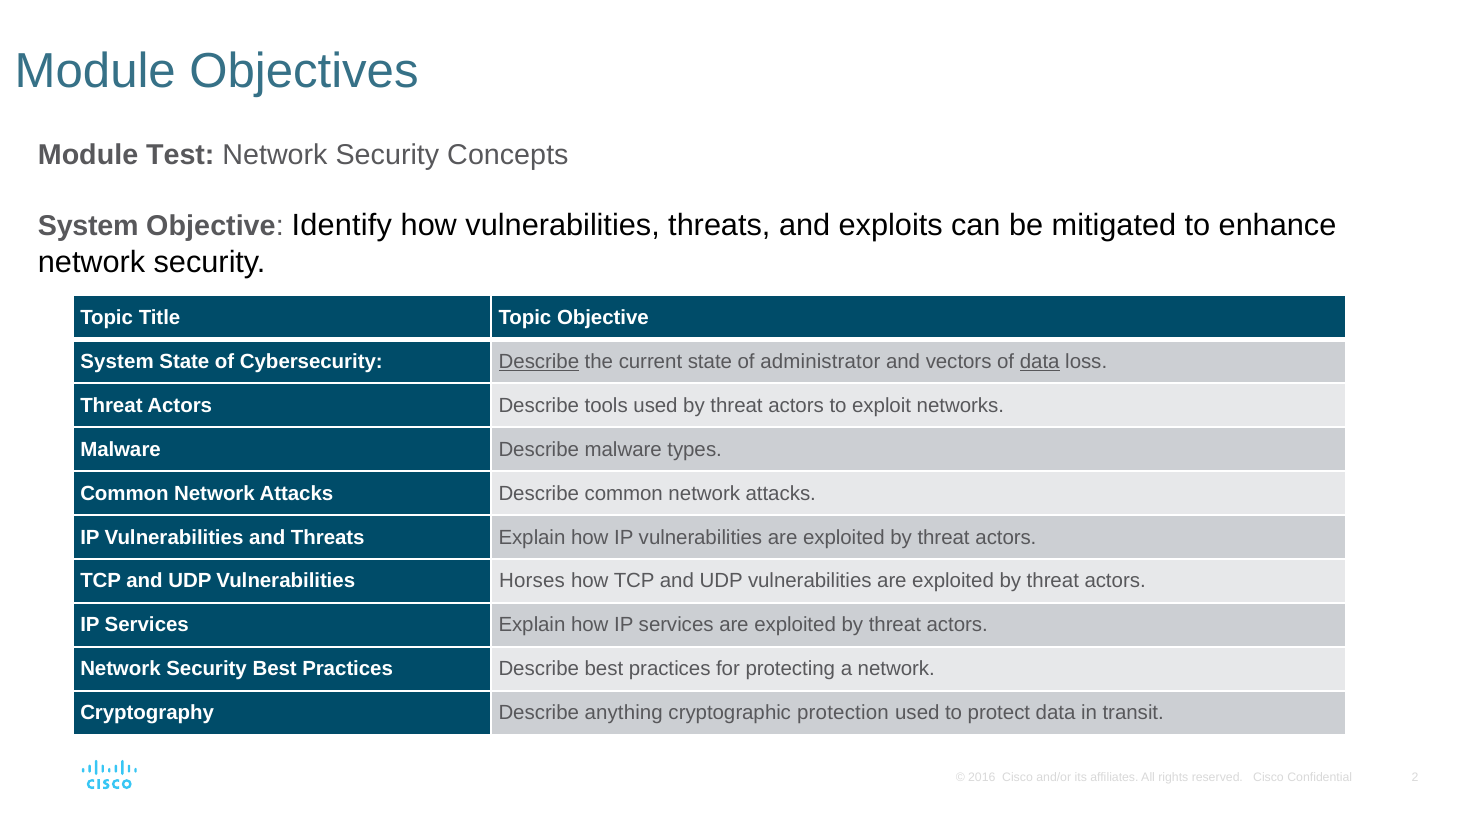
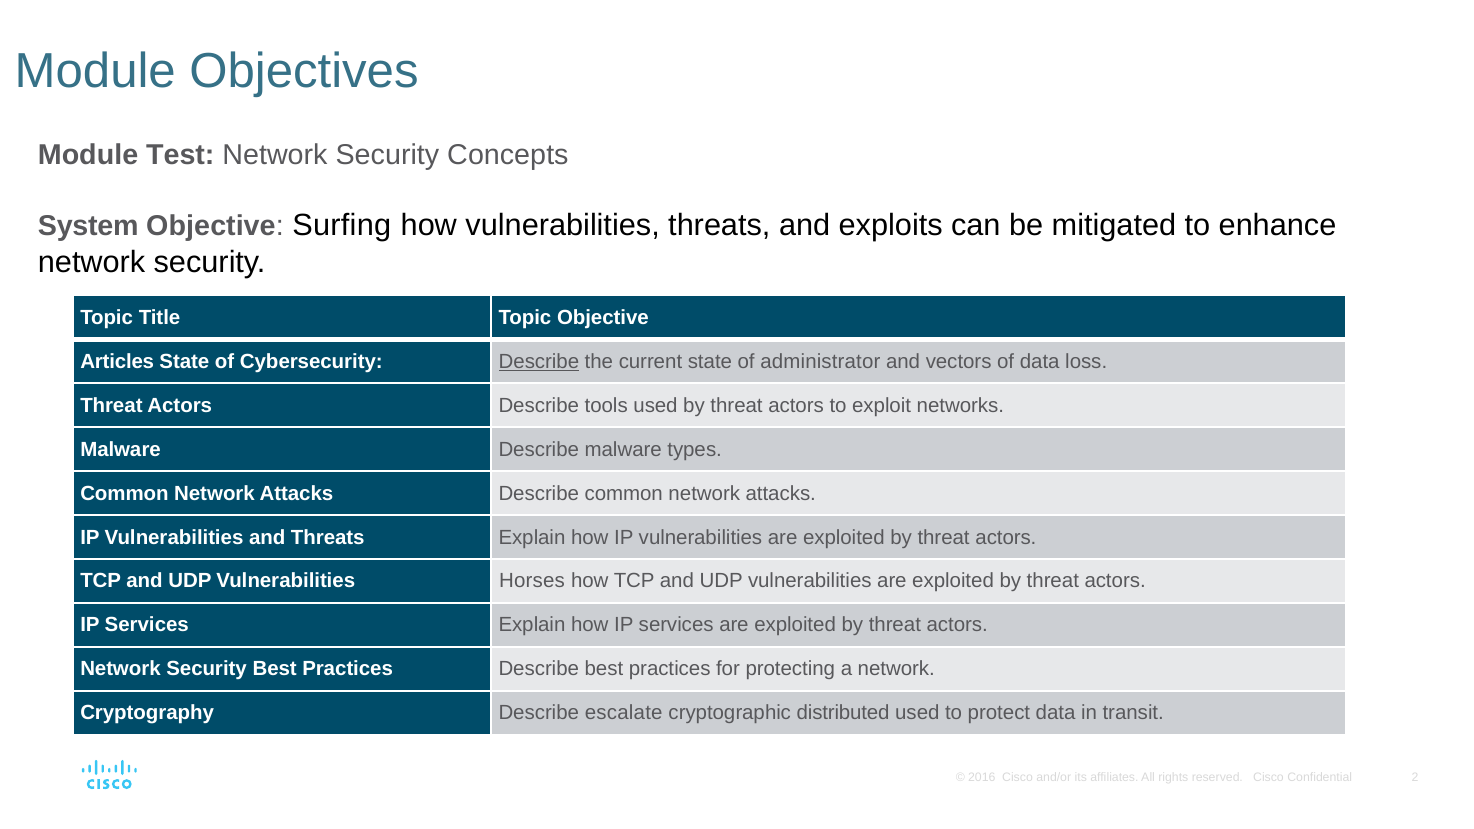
Identify: Identify -> Surfing
System at (117, 362): System -> Articles
data at (1040, 362) underline: present -> none
anything: anything -> escalate
protection: protection -> distributed
